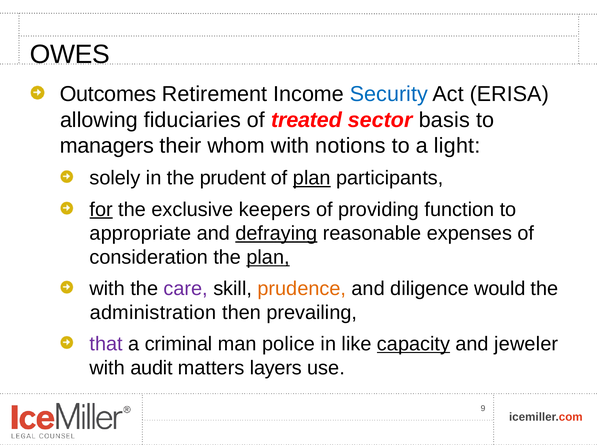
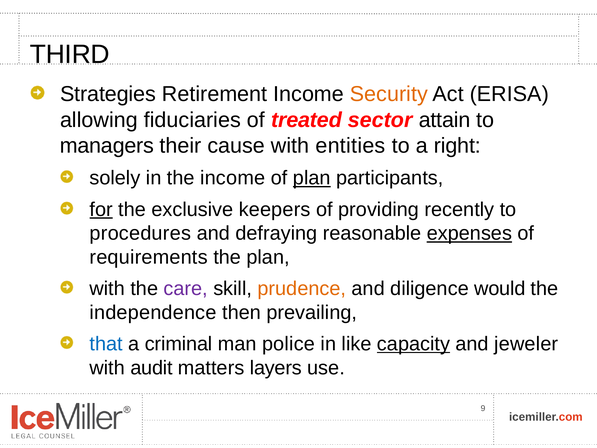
OWES: OWES -> THIRD
Outcomes: Outcomes -> Strategies
Security colour: blue -> orange
basis: basis -> attain
whom: whom -> cause
notions: notions -> entities
light: light -> right
the prudent: prudent -> income
function: function -> recently
appropriate: appropriate -> procedures
defraying underline: present -> none
expenses underline: none -> present
consideration: consideration -> requirements
plan at (268, 257) underline: present -> none
administration: administration -> independence
that colour: purple -> blue
